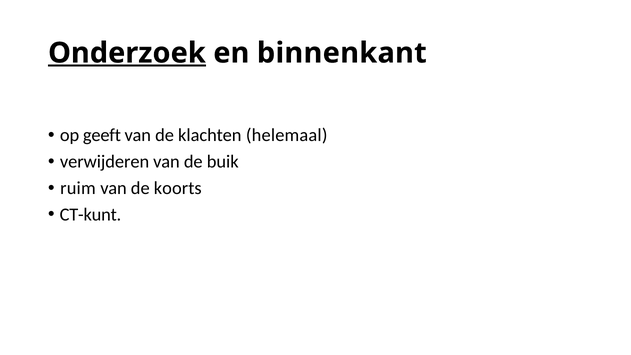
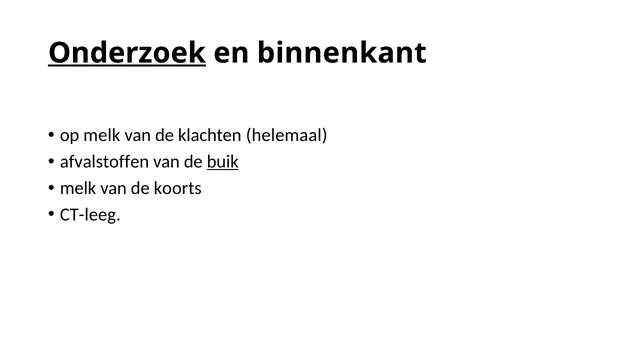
op geeft: geeft -> melk
verwijderen: verwijderen -> afvalstoffen
buik underline: none -> present
ruim at (78, 188): ruim -> melk
CT-kunt: CT-kunt -> CT-leeg
